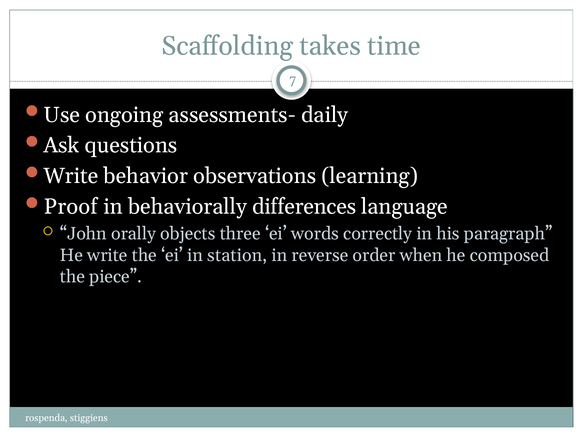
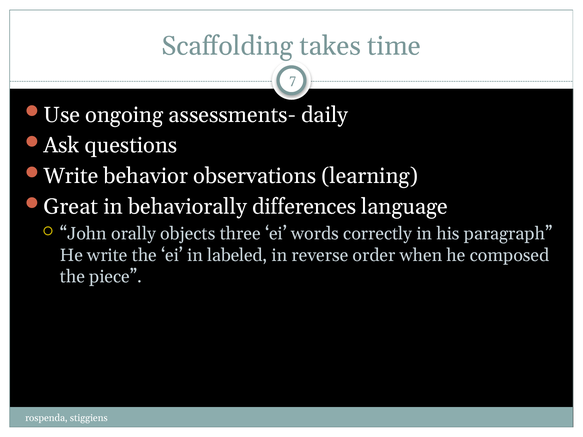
Proof: Proof -> Great
station: station -> labeled
